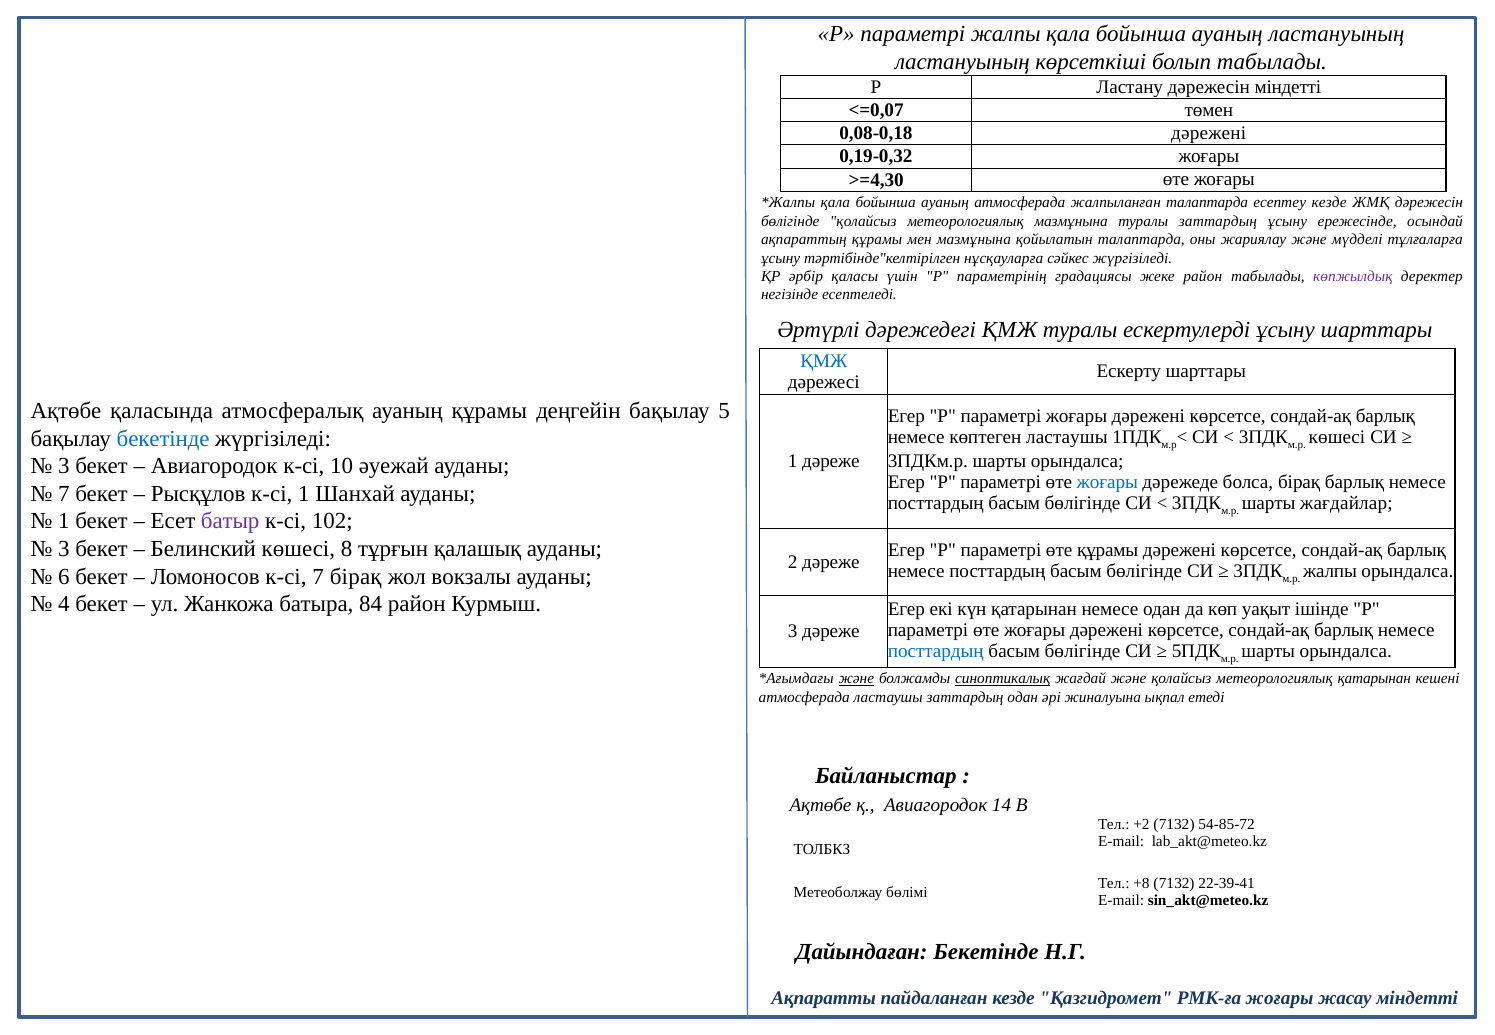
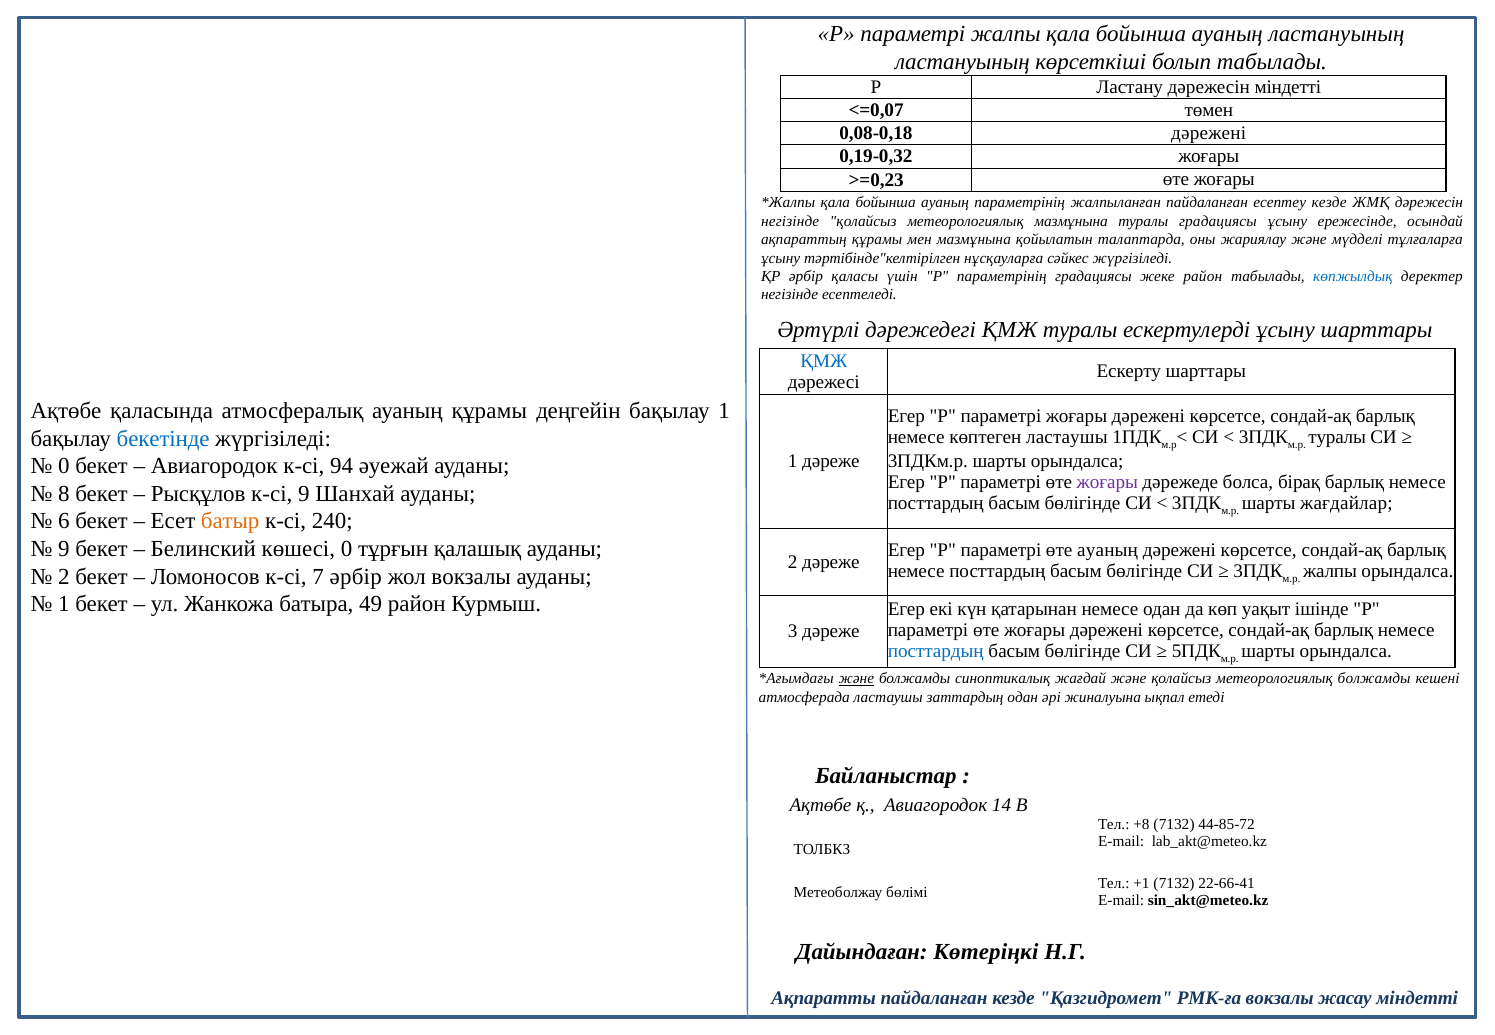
>=4,30: >=4,30 -> >=0,23
ауаның атмосферада: атмосферада -> параметрінің
жалпыланған талаптарда: талаптарда -> пайдаланған
бөлігінде at (790, 221): бөлігінде -> негізінде
туралы заттардың: заттардың -> градациясы
көпжылдық colour: purple -> blue
бақылау 5: 5 -> 1
көшесі at (1337, 437): көшесі -> туралы
3 at (64, 466): 3 -> 0
10: 10 -> 94
жоғары at (1107, 482) colour: blue -> purple
7 at (64, 494): 7 -> 8
к-сі 1: 1 -> 9
1 at (64, 521): 1 -> 6
батыр colour: purple -> orange
102: 102 -> 240
3 at (64, 549): 3 -> 9
көшесі 8: 8 -> 0
өте құрамы: құрамы -> ауаның
6 at (64, 576): 6 -> 2
7 бірақ: бірақ -> әрбір
4 at (64, 604): 4 -> 1
84: 84 -> 49
синоптикалық underline: present -> none
метеорологиялық қатарынан: қатарынан -> болжамды
+2: +2 -> +8
54-85-72: 54-85-72 -> 44-85-72
+8: +8 -> +1
22-39-41: 22-39-41 -> 22-66-41
Дайындаған Бекетінде: Бекетінде -> Көтеріңкі
РМК-ға жоғары: жоғары -> вокзалы
